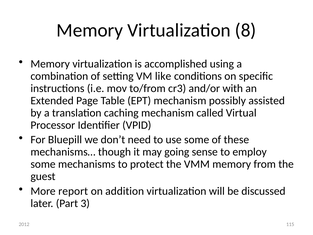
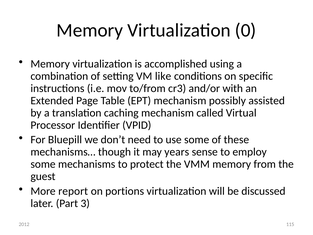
8: 8 -> 0
going: going -> years
addition: addition -> portions
